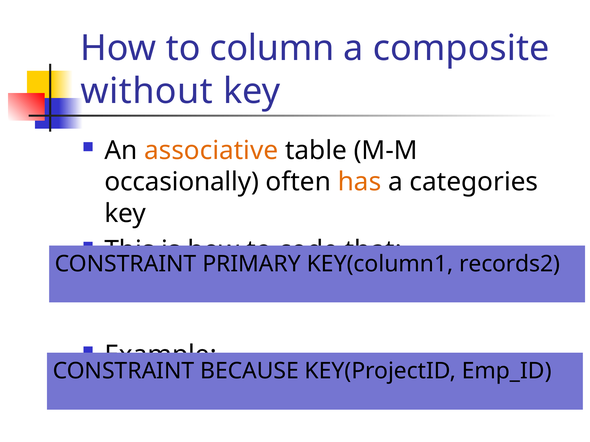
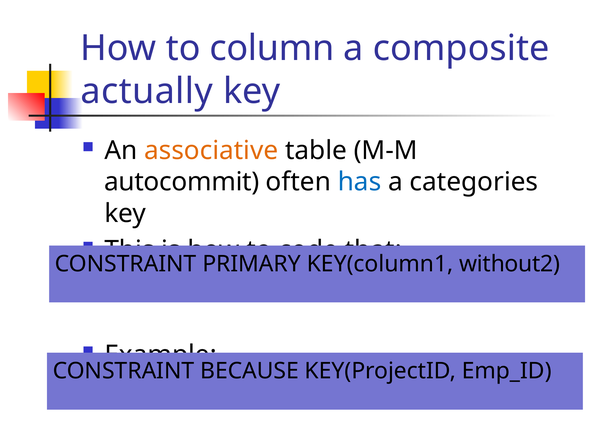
without: without -> actually
occasionally: occasionally -> autocommit
has colour: orange -> blue
records2: records2 -> without2
